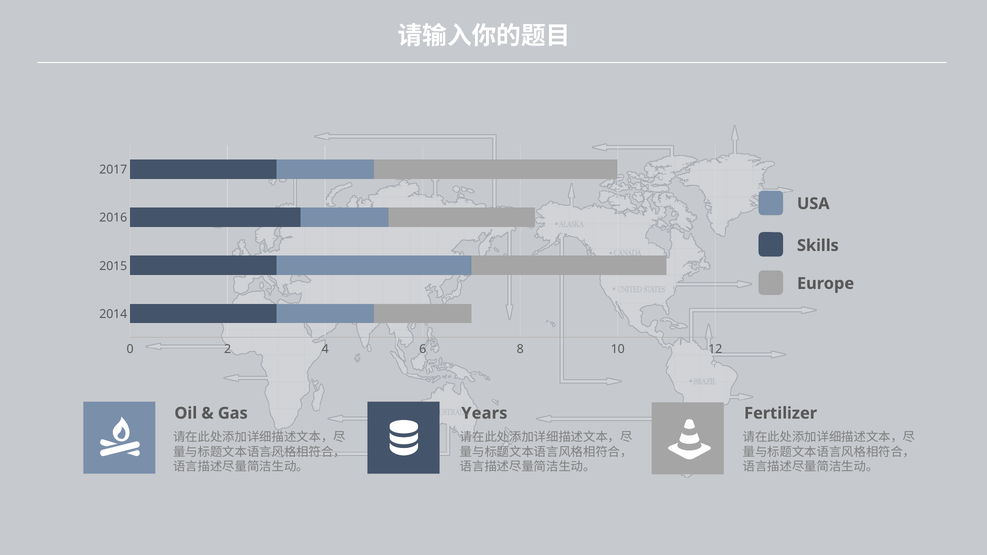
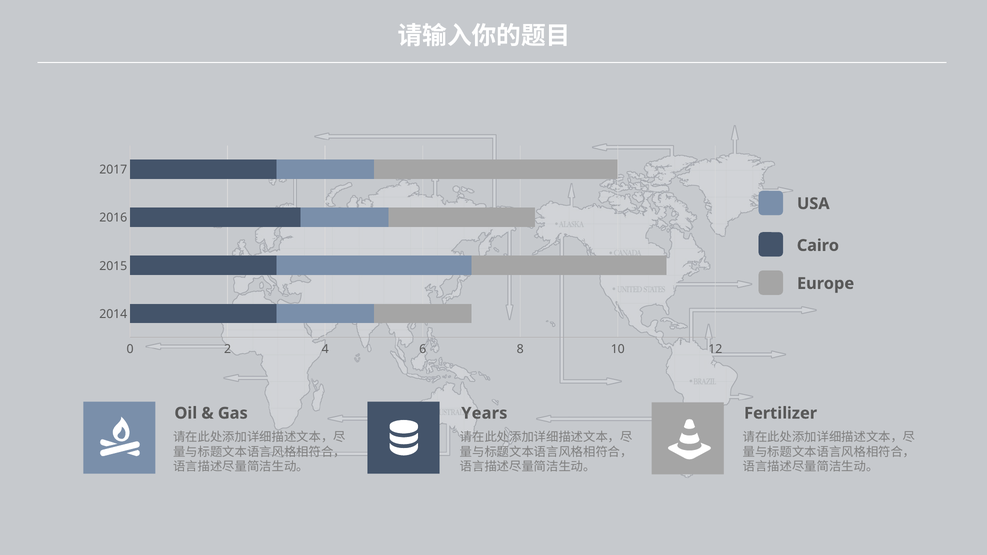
Skills: Skills -> Cairo
